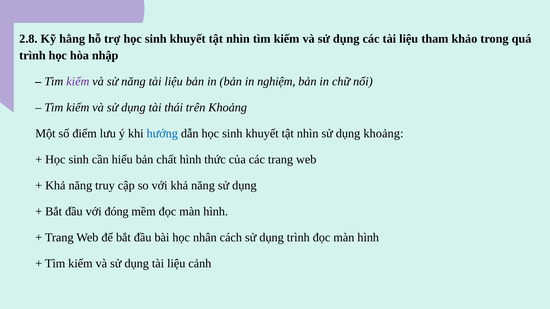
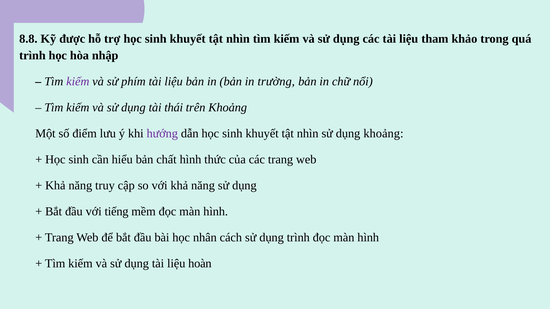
2.8: 2.8 -> 8.8
hằng: hằng -> được
sử năng: năng -> phím
nghiệm: nghiệm -> trường
hướng colour: blue -> purple
đóng: đóng -> tiếng
cảnh: cảnh -> hoàn
